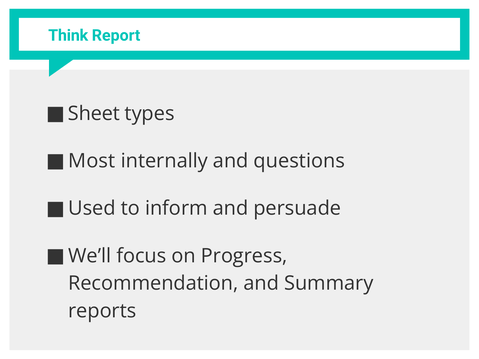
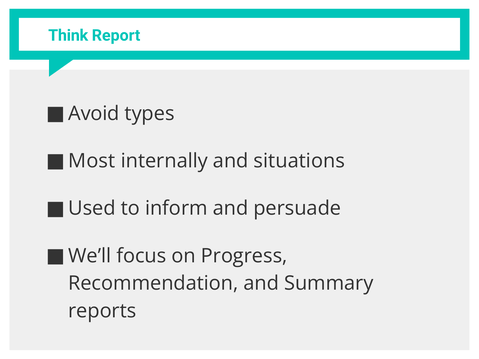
Sheet: Sheet -> Avoid
questions: questions -> situations
